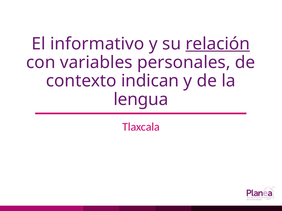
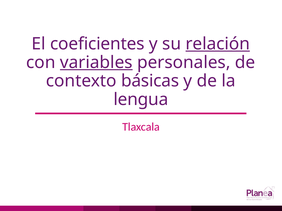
informativo: informativo -> coeficientes
variables underline: none -> present
indican: indican -> básicas
